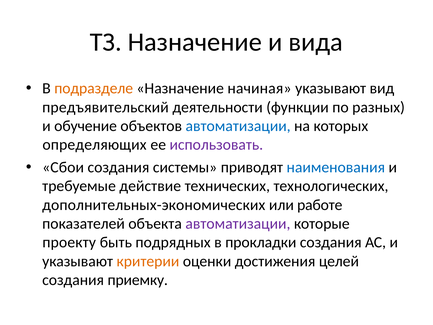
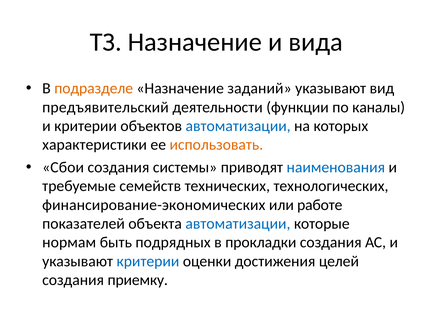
начиная: начиная -> заданий
разных: разных -> каналы
и обучение: обучение -> критерии
определяющих: определяющих -> характеристики
использовать colour: purple -> orange
действие: действие -> семейств
дополнительных-экономических: дополнительных-экономических -> финансирование-экономических
автоматизации at (238, 224) colour: purple -> blue
проекту: проекту -> нормам
критерии at (148, 261) colour: orange -> blue
